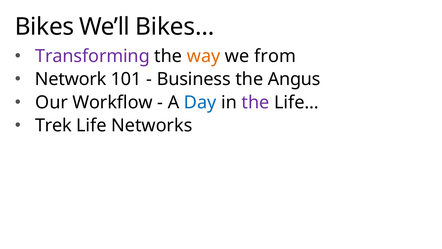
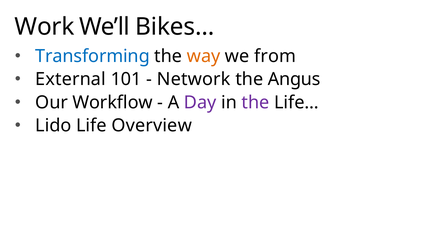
Bikes: Bikes -> Work
Transforming colour: purple -> blue
Network: Network -> External
Business: Business -> Network
Day colour: blue -> purple
Trek: Trek -> Lido
Networks: Networks -> Overview
